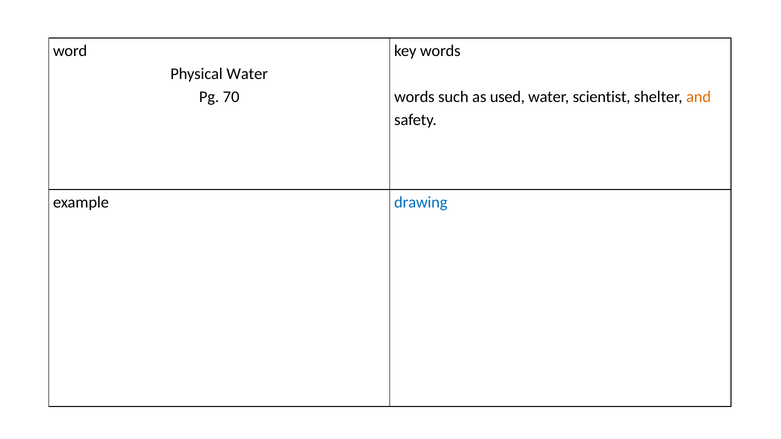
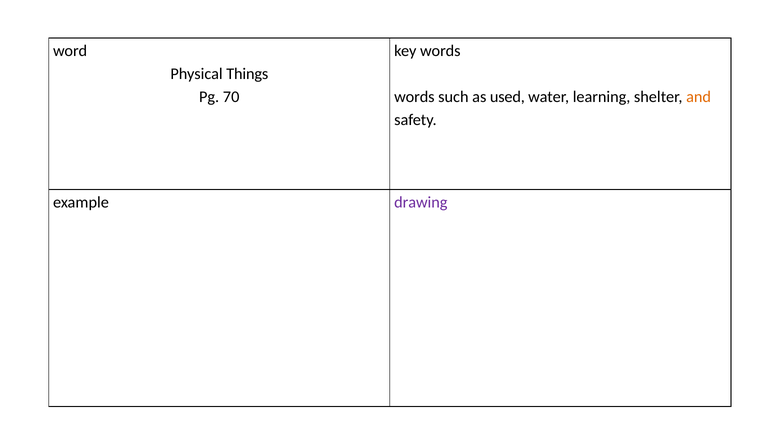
Physical Water: Water -> Things
scientist: scientist -> learning
drawing colour: blue -> purple
